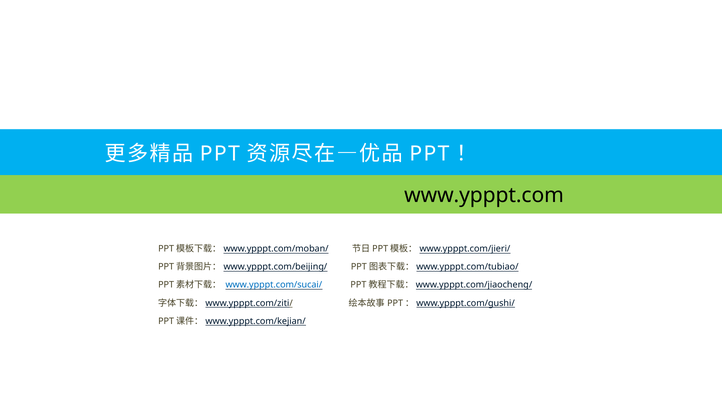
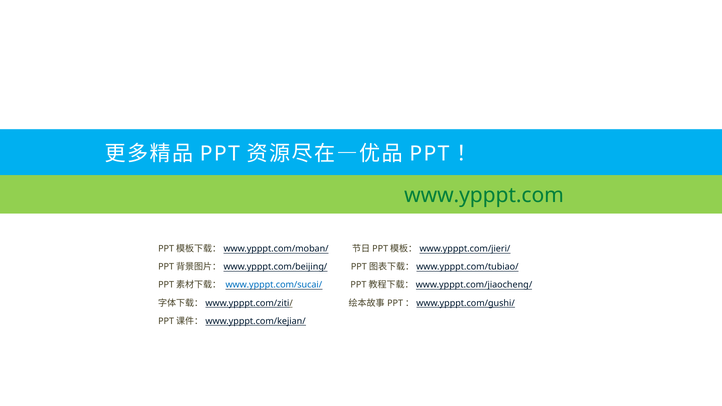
www.ypppt.com colour: black -> green
